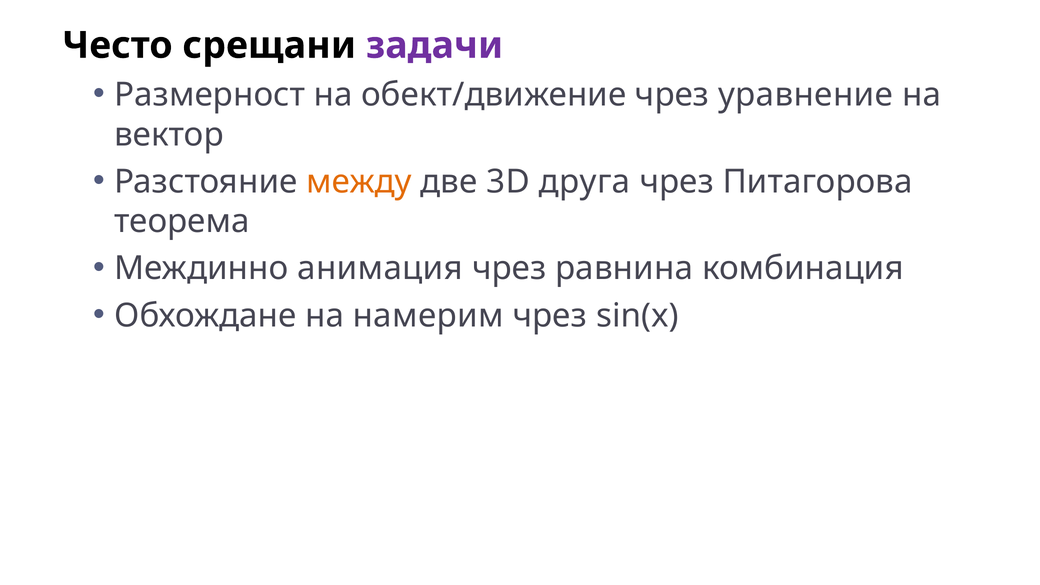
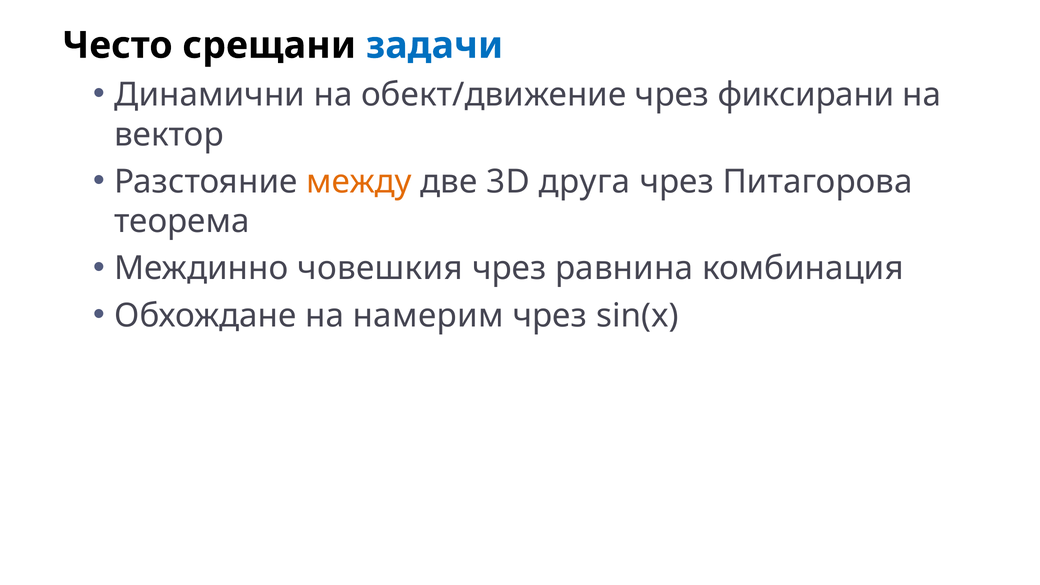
задачи colour: purple -> blue
Размерност: Размерност -> Динамични
уравнение: уравнение -> фиксирани
анимация: анимация -> човешкия
